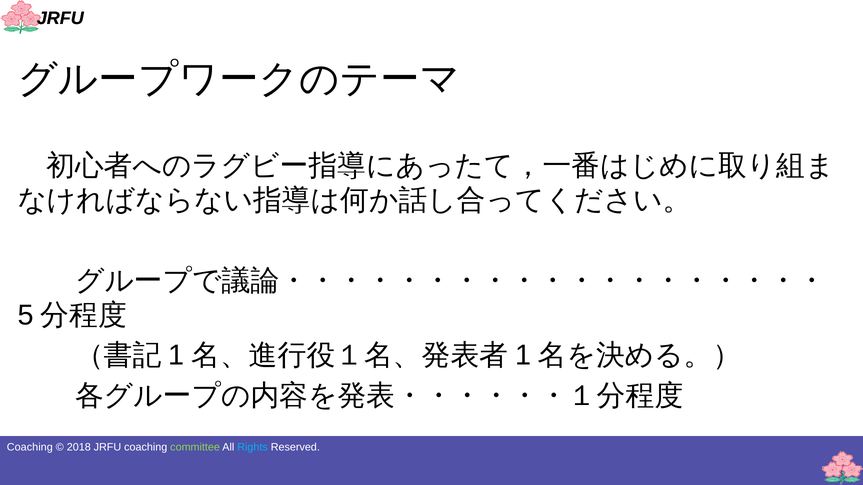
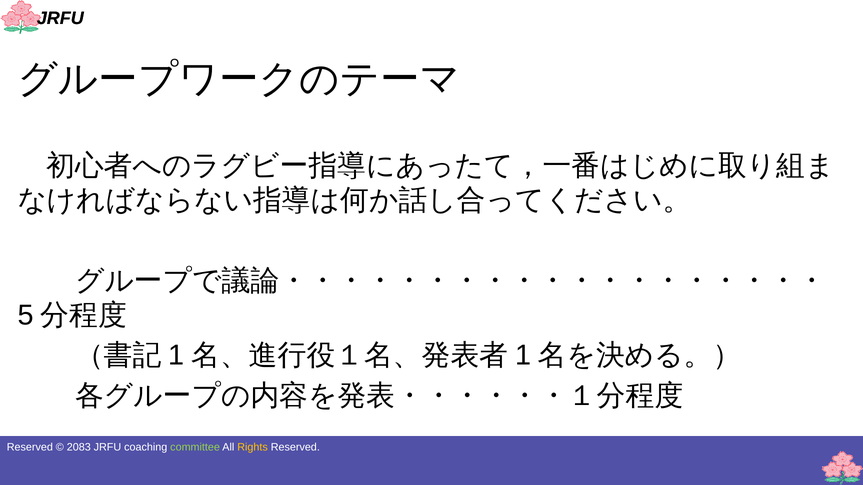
Coaching at (30, 448): Coaching -> Reserved
2018: 2018 -> 2083
Rights colour: light blue -> yellow
